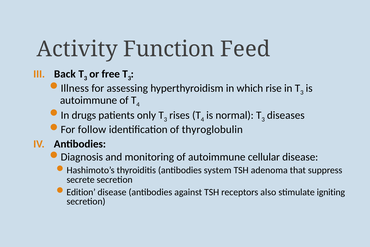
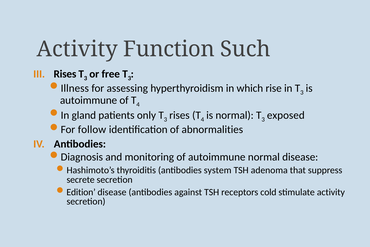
Feed: Feed -> Such
Back at (65, 74): Back -> Rises
drugs: drugs -> gland
diseases: diseases -> exposed
thyroglobulin: thyroglobulin -> abnormalities
autoimmune cellular: cellular -> normal
also: also -> cold
stimulate igniting: igniting -> activity
